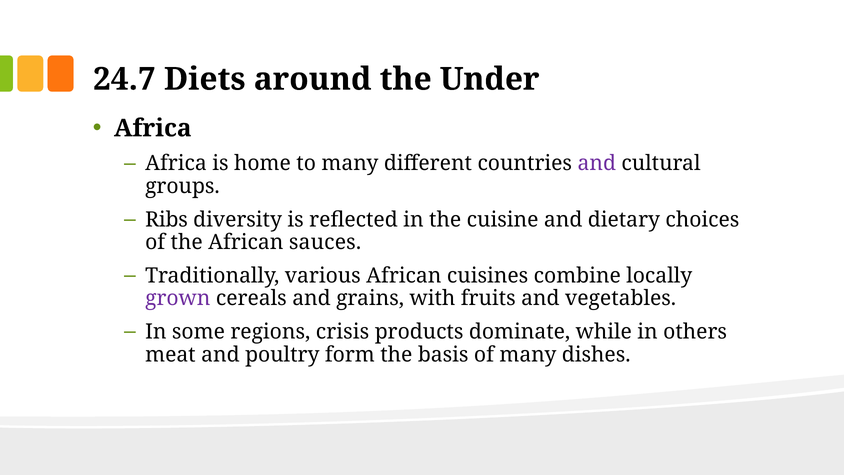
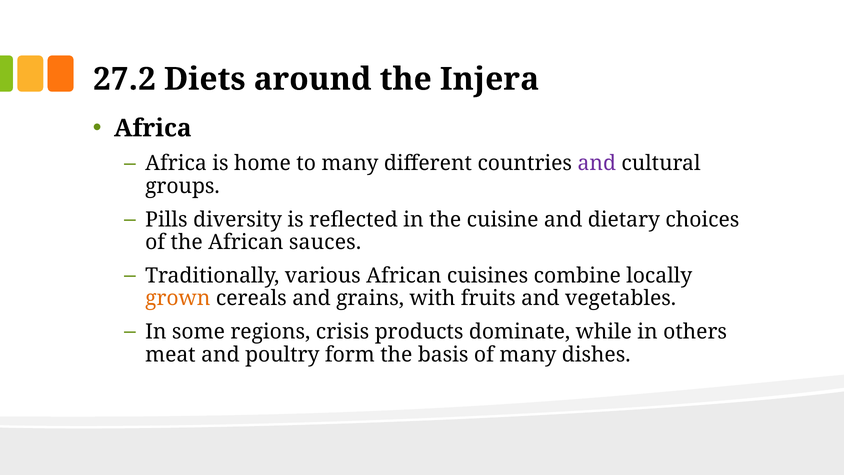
24.7: 24.7 -> 27.2
Under: Under -> Injera
Ribs: Ribs -> Pills
grown colour: purple -> orange
